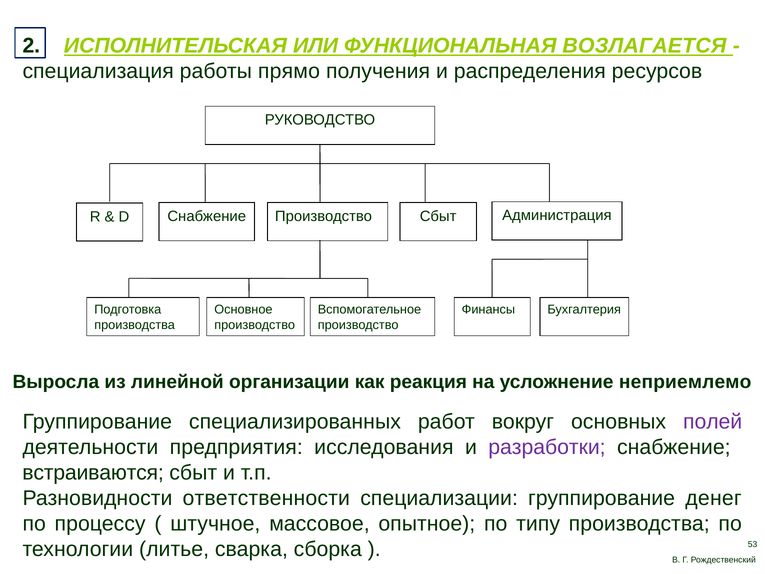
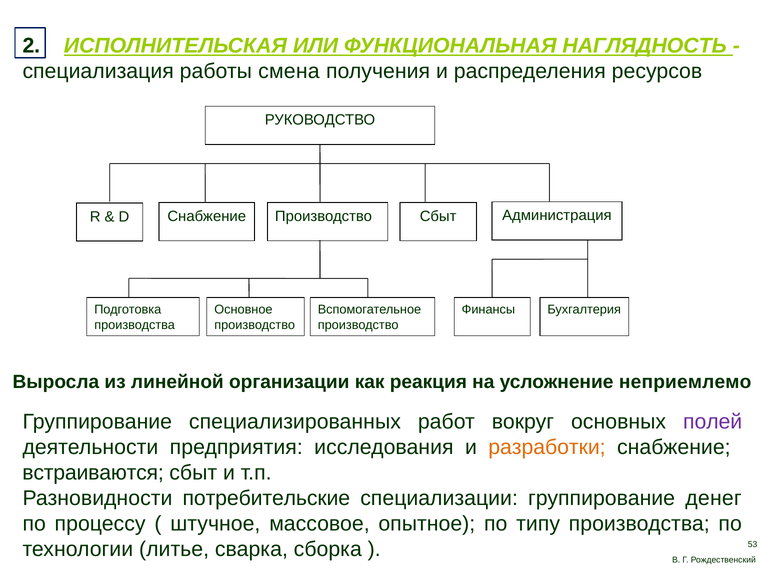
ВОЗЛАГАЕТСЯ: ВОЗЛАГАЕТСЯ -> НАГЛЯДНОСТЬ
прямо: прямо -> смена
разработки colour: purple -> orange
ответственности: ответственности -> потребительские
